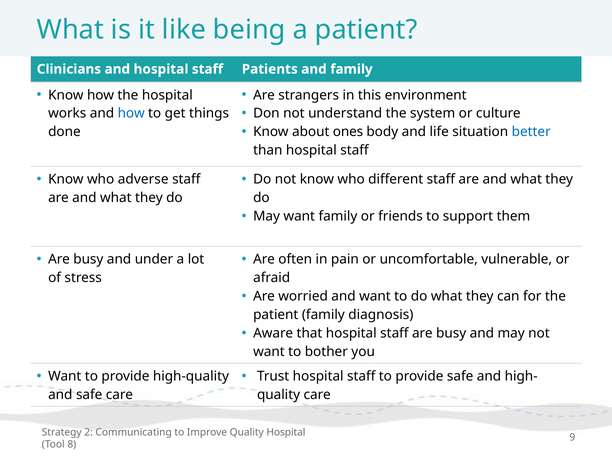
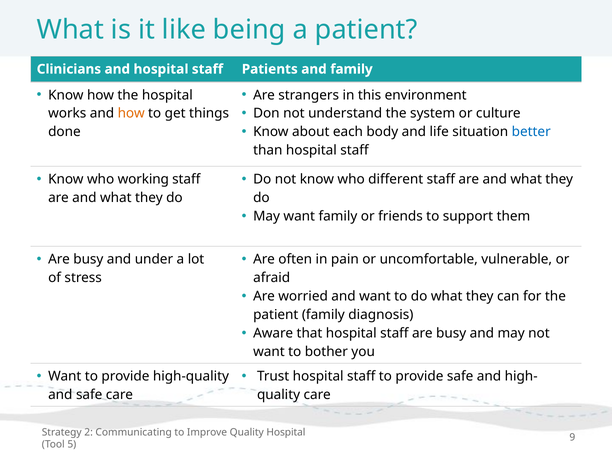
how at (131, 114) colour: blue -> orange
ones: ones -> each
adverse: adverse -> working
8: 8 -> 5
